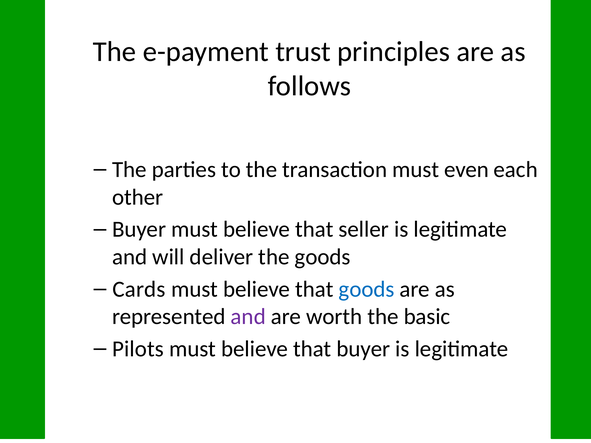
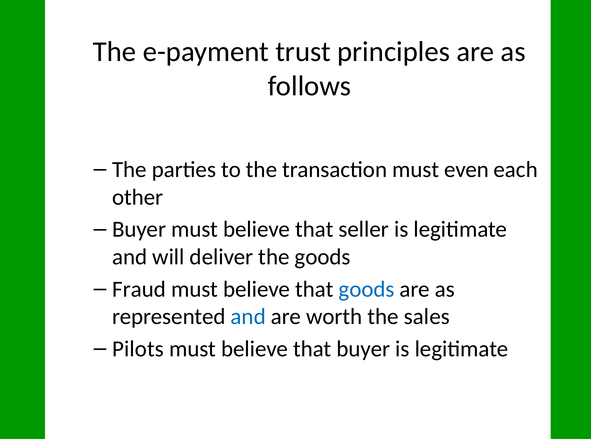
Cards: Cards -> Fraud
and at (248, 317) colour: purple -> blue
basic: basic -> sales
